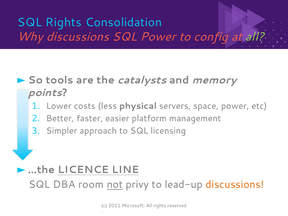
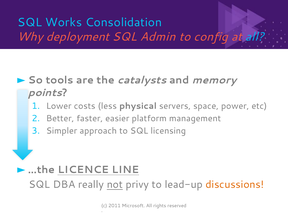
SQL Rights: Rights -> Works
Why discussions: discussions -> deployment
SQL Power: Power -> Admin
all at (255, 37) colour: light green -> light blue
room: room -> really
